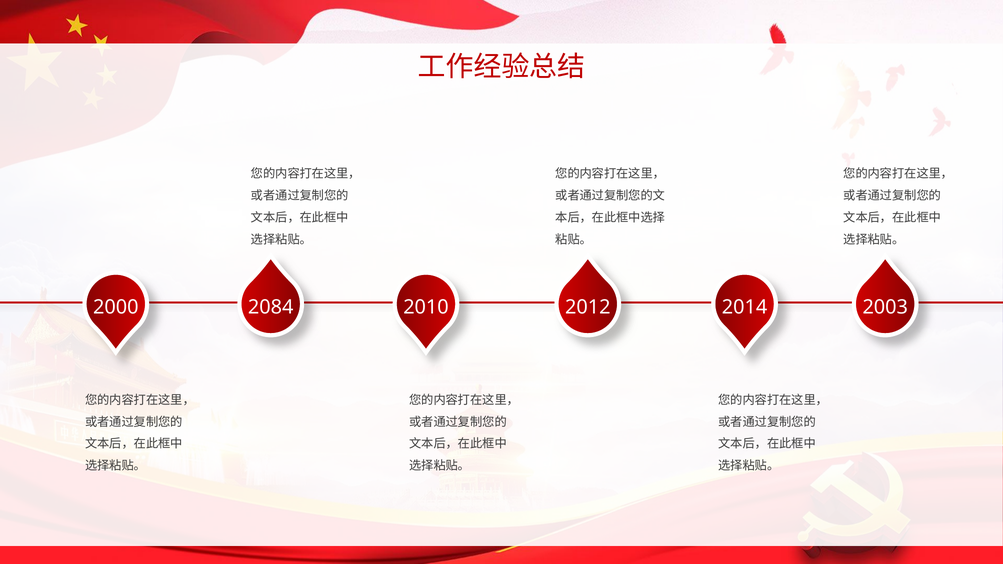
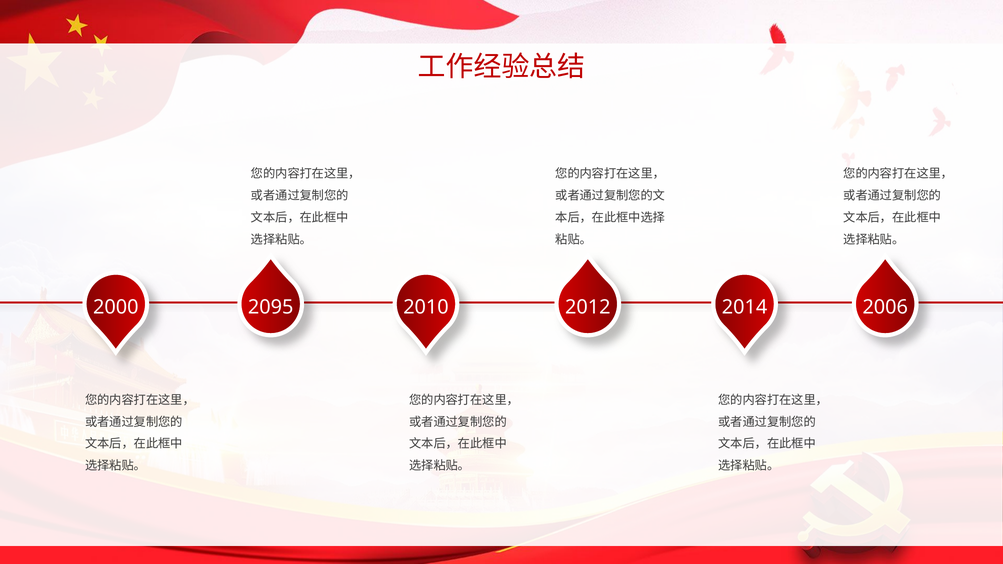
2084: 2084 -> 2095
2003: 2003 -> 2006
